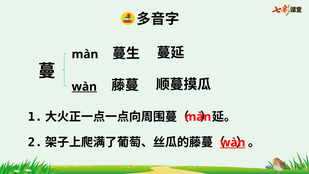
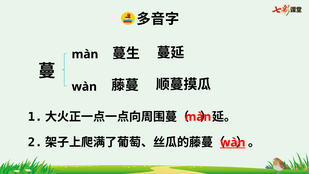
wàn at (84, 87) underline: present -> none
